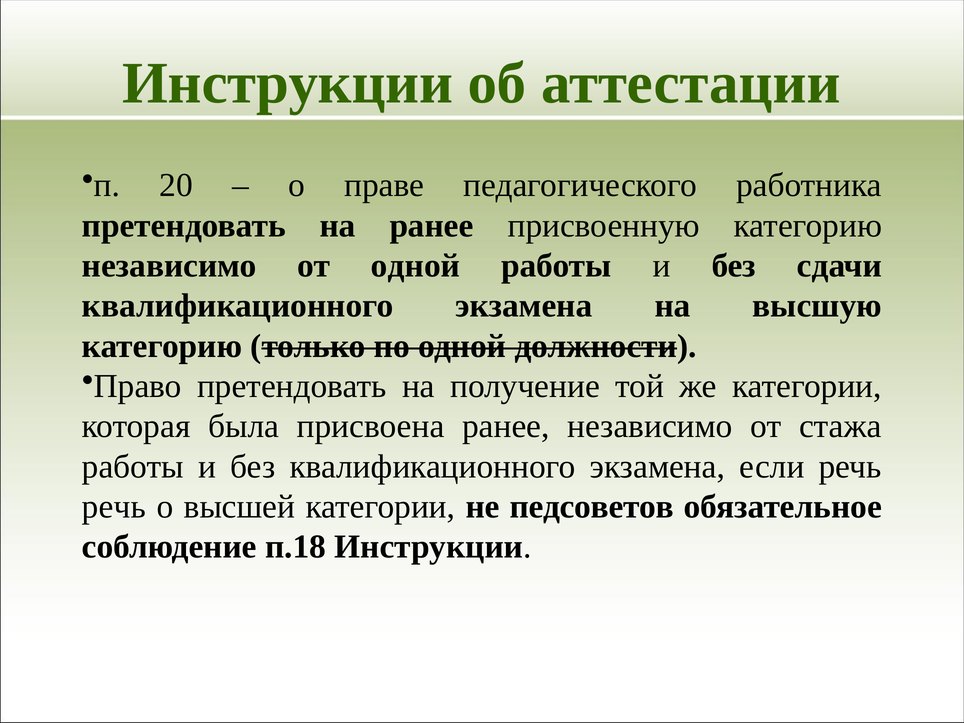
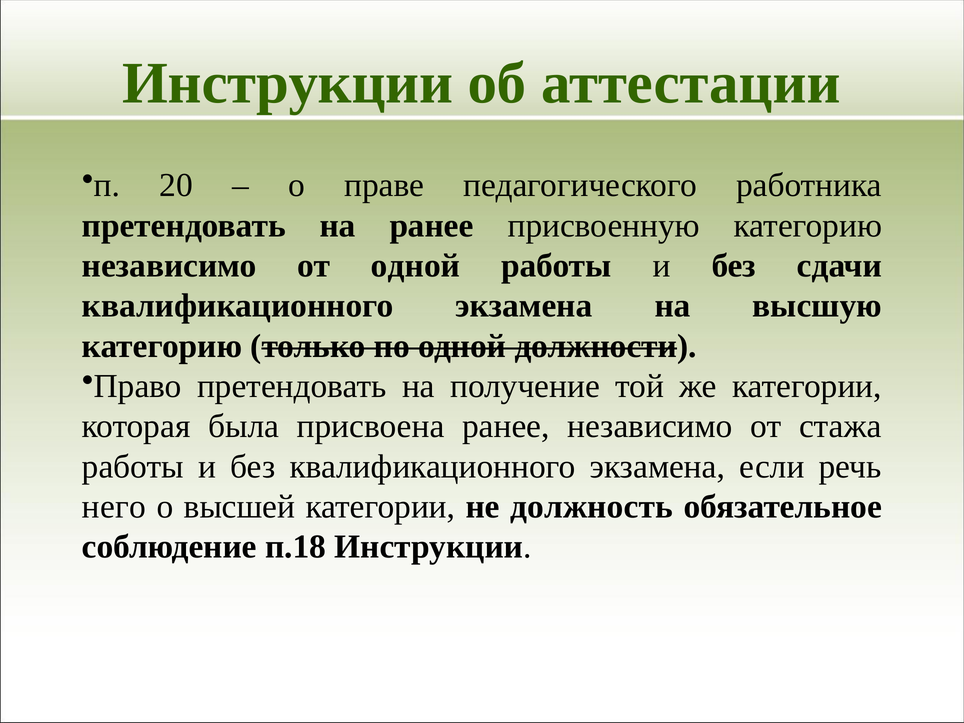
речь at (114, 507): речь -> него
педсоветов: педсоветов -> должность
